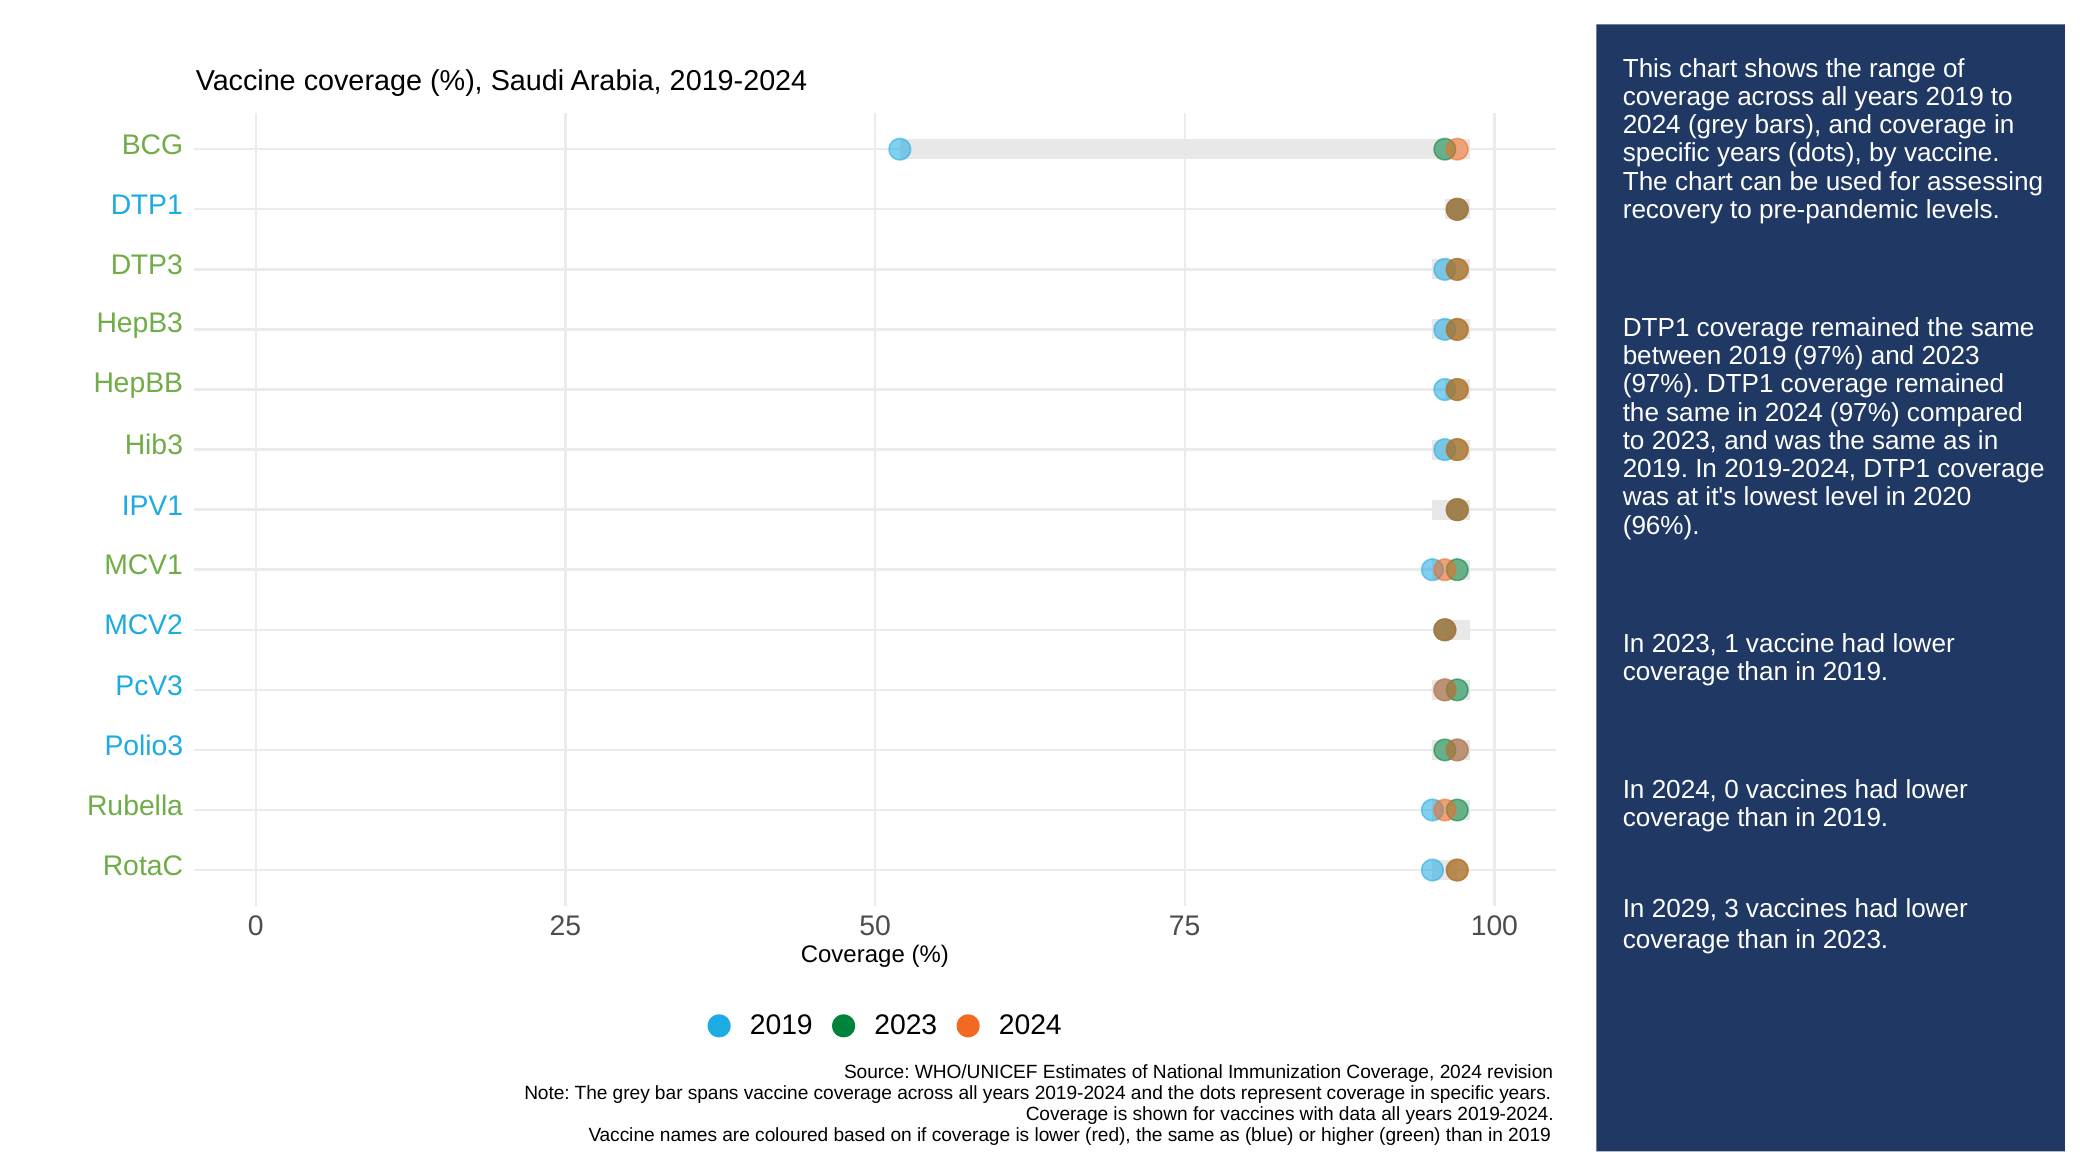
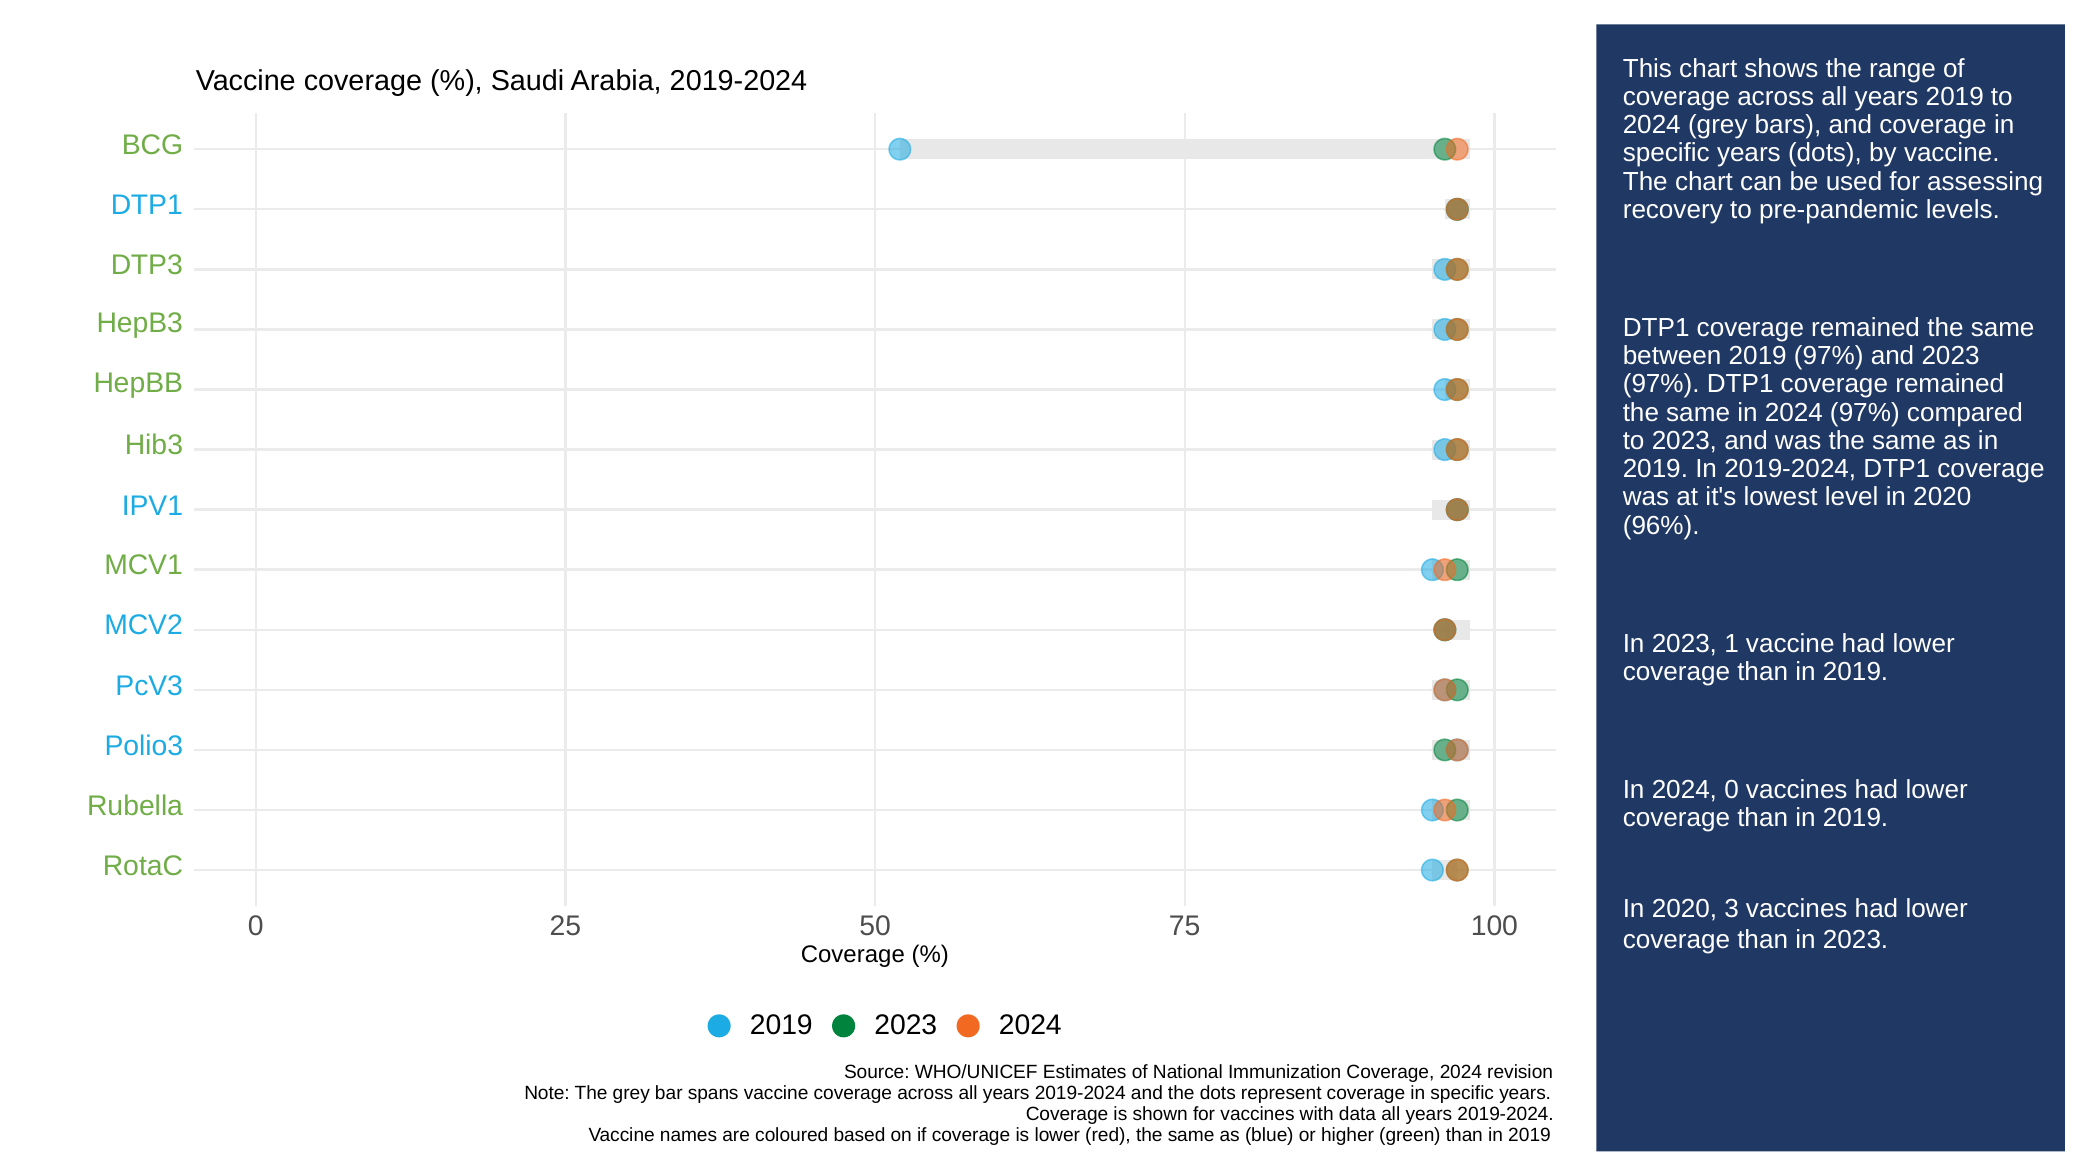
2029 at (1684, 909): 2029 -> 2020
